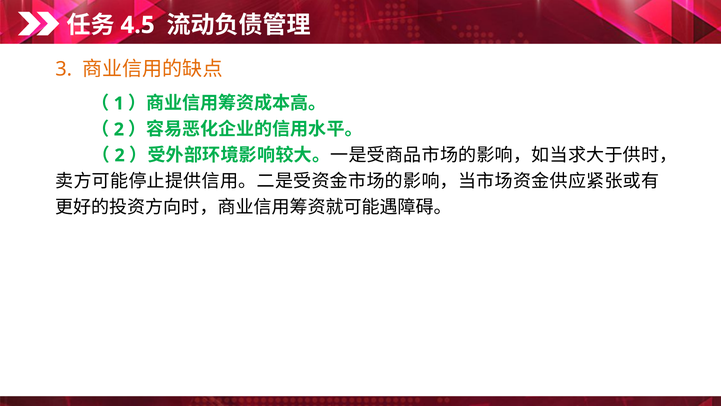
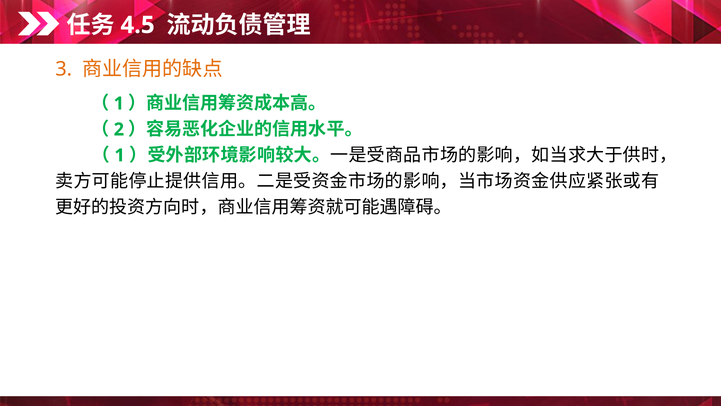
2 at (120, 155): 2 -> 1
